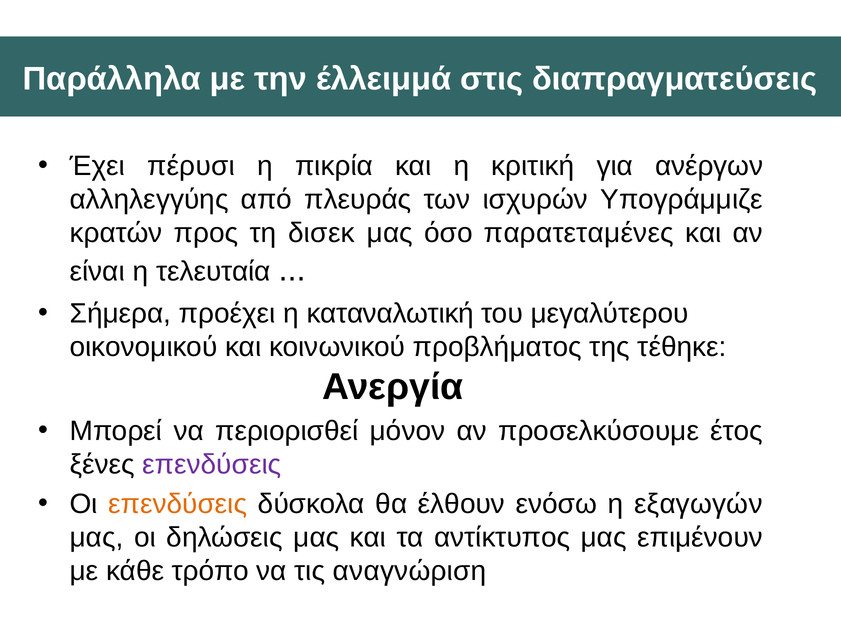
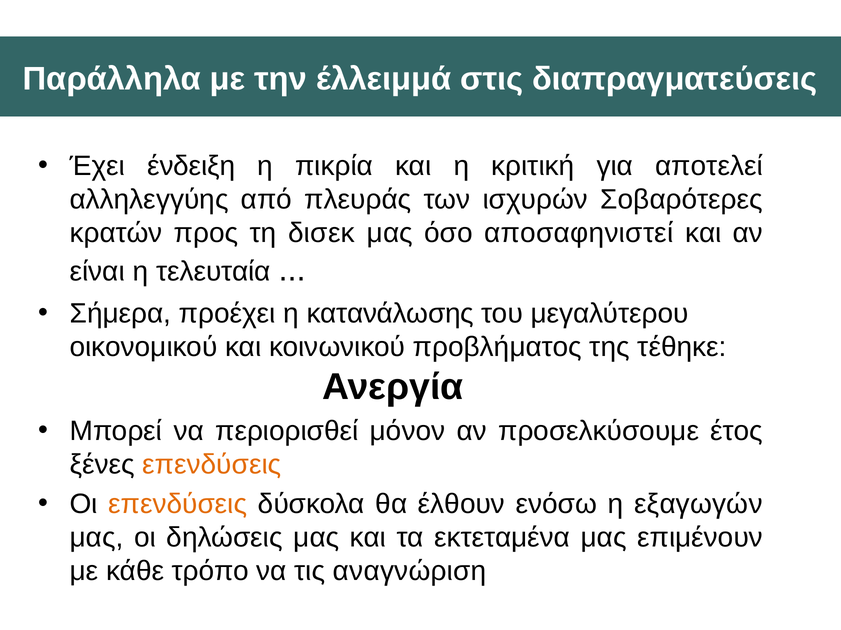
πέρυσι: πέρυσι -> ένδειξη
ανέργων: ανέργων -> αποτελεί
Υπογράμμιζε: Υπογράμμιζε -> Σοβαρότερες
παρατεταμένες: παρατεταμένες -> αποσαφηνιστεί
καταναλωτική: καταναλωτική -> κατανάλωσης
επενδύσεις at (212, 465) colour: purple -> orange
αντίκτυπος: αντίκτυπος -> εκτεταμένα
